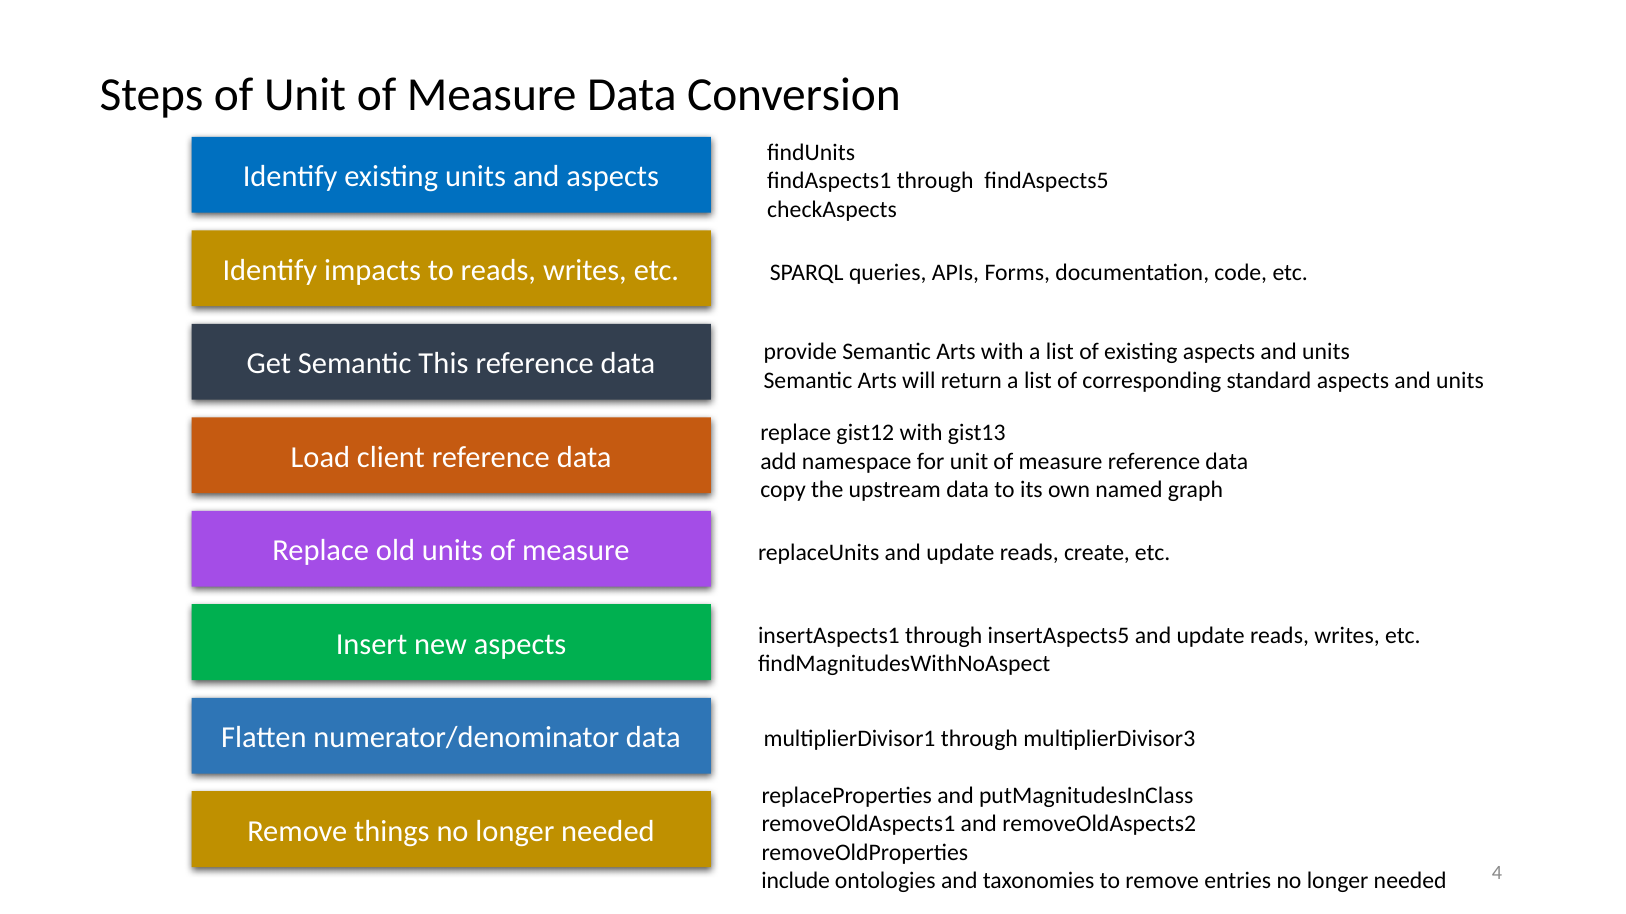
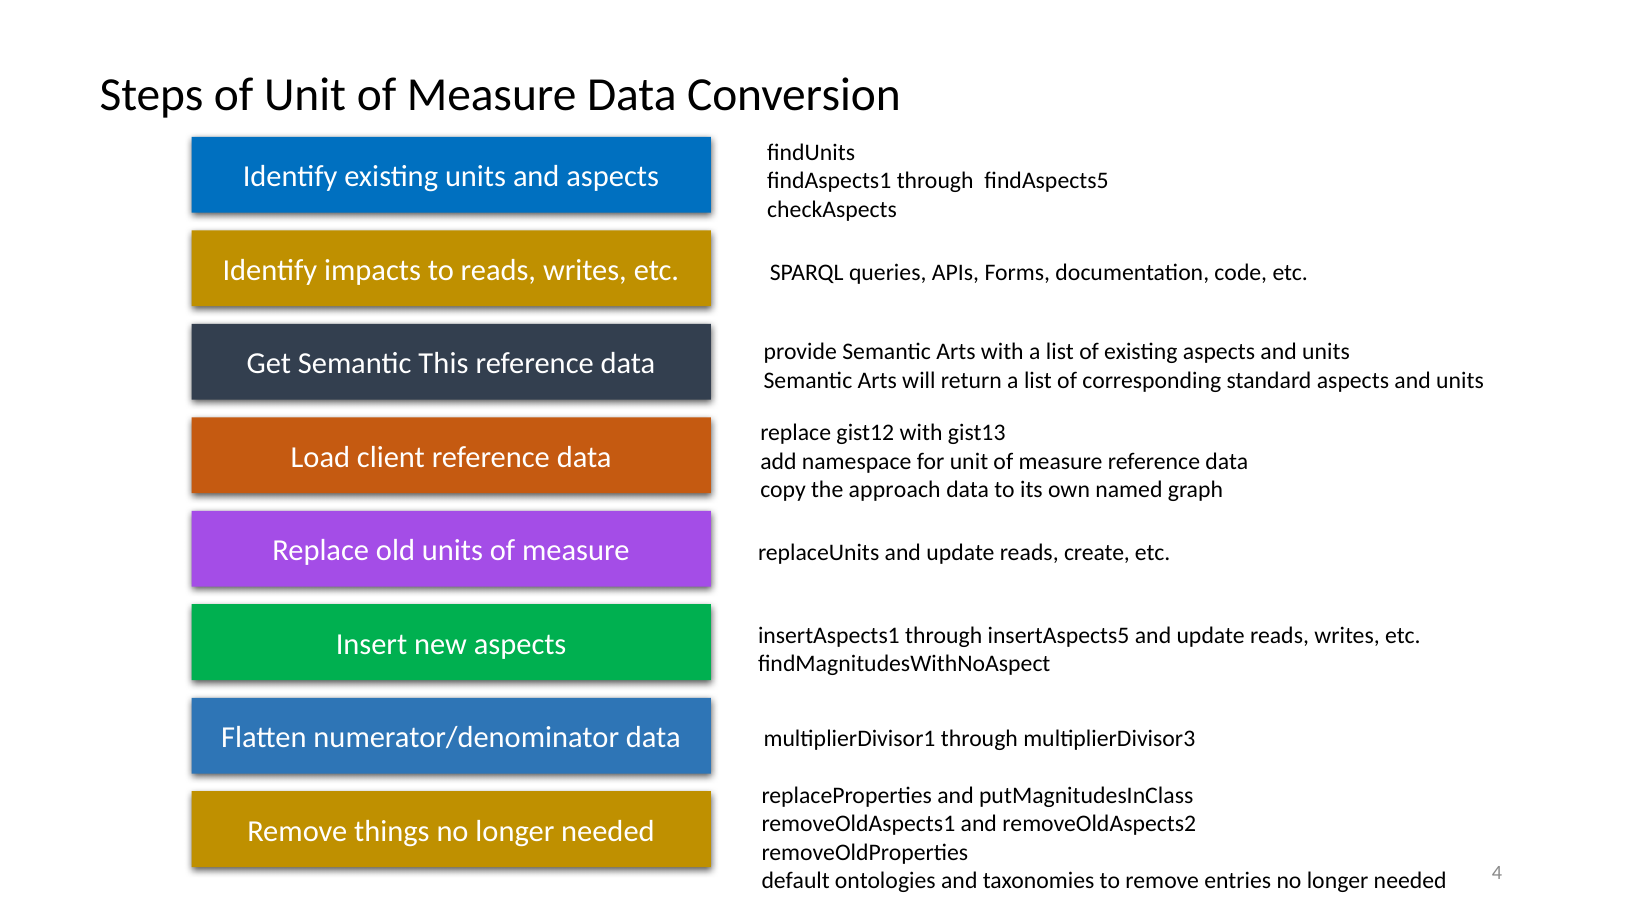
upstream: upstream -> approach
include: include -> default
